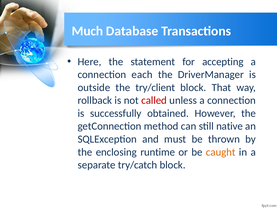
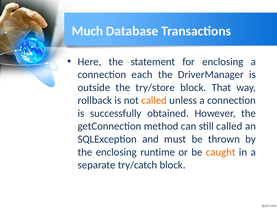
for accepting: accepting -> enclosing
try/client: try/client -> try/store
called at (154, 100) colour: red -> orange
still native: native -> called
